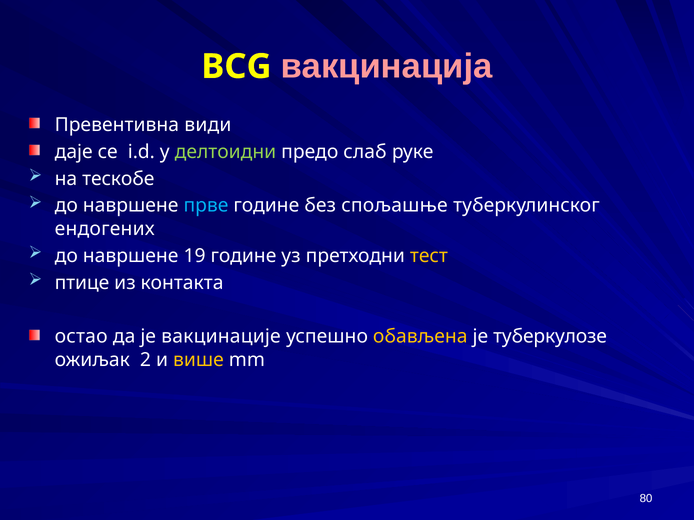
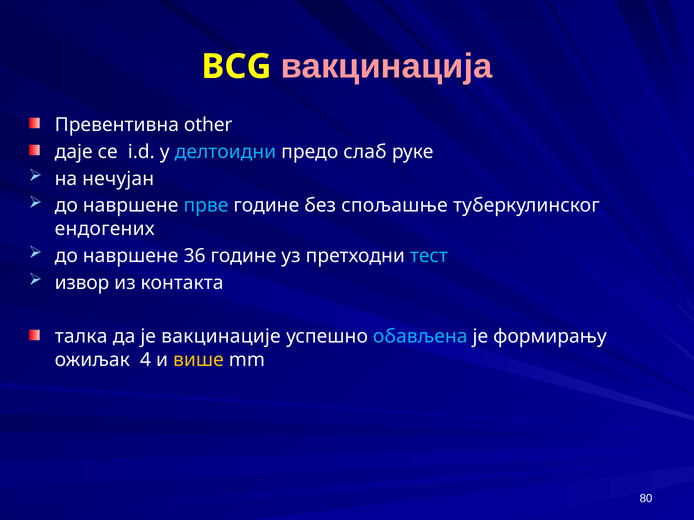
види: види -> other
делтоидни colour: light green -> light blue
тескобе: тескобе -> нечујан
19: 19 -> 36
тест colour: yellow -> light blue
птице: птице -> извор
остао: остао -> талка
обављена colour: yellow -> light blue
туберкулозе: туберкулозе -> формирању
2: 2 -> 4
